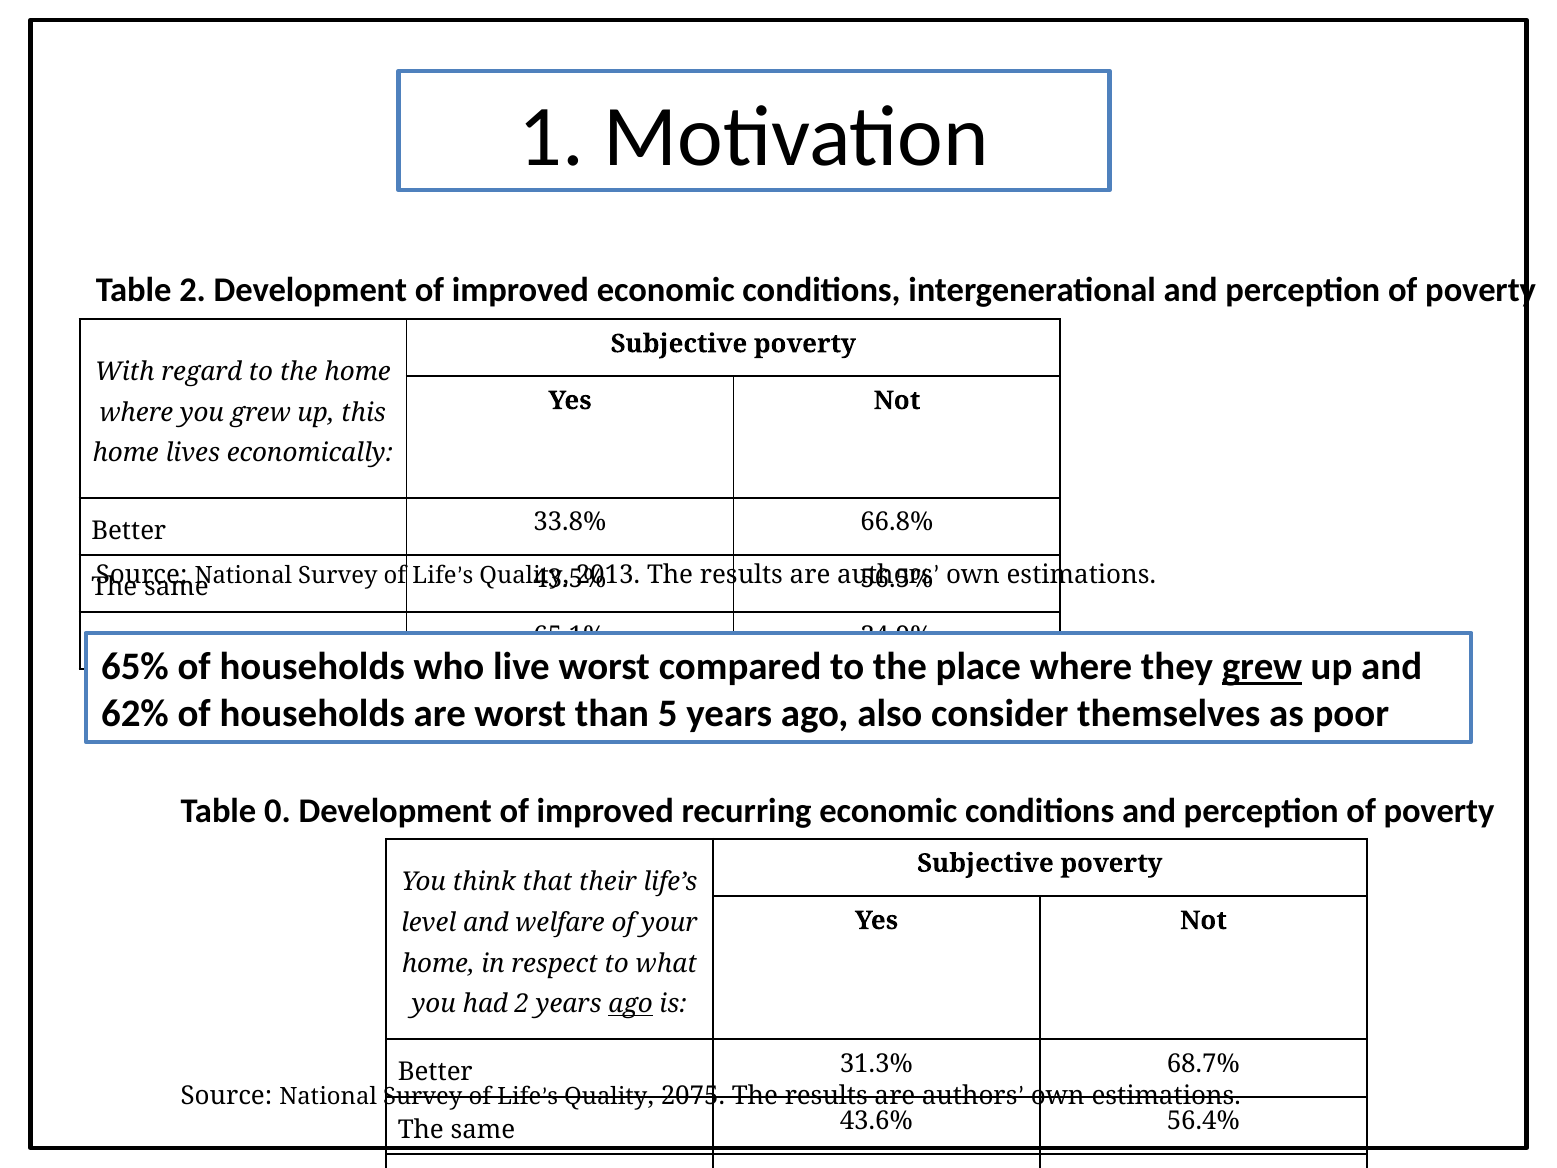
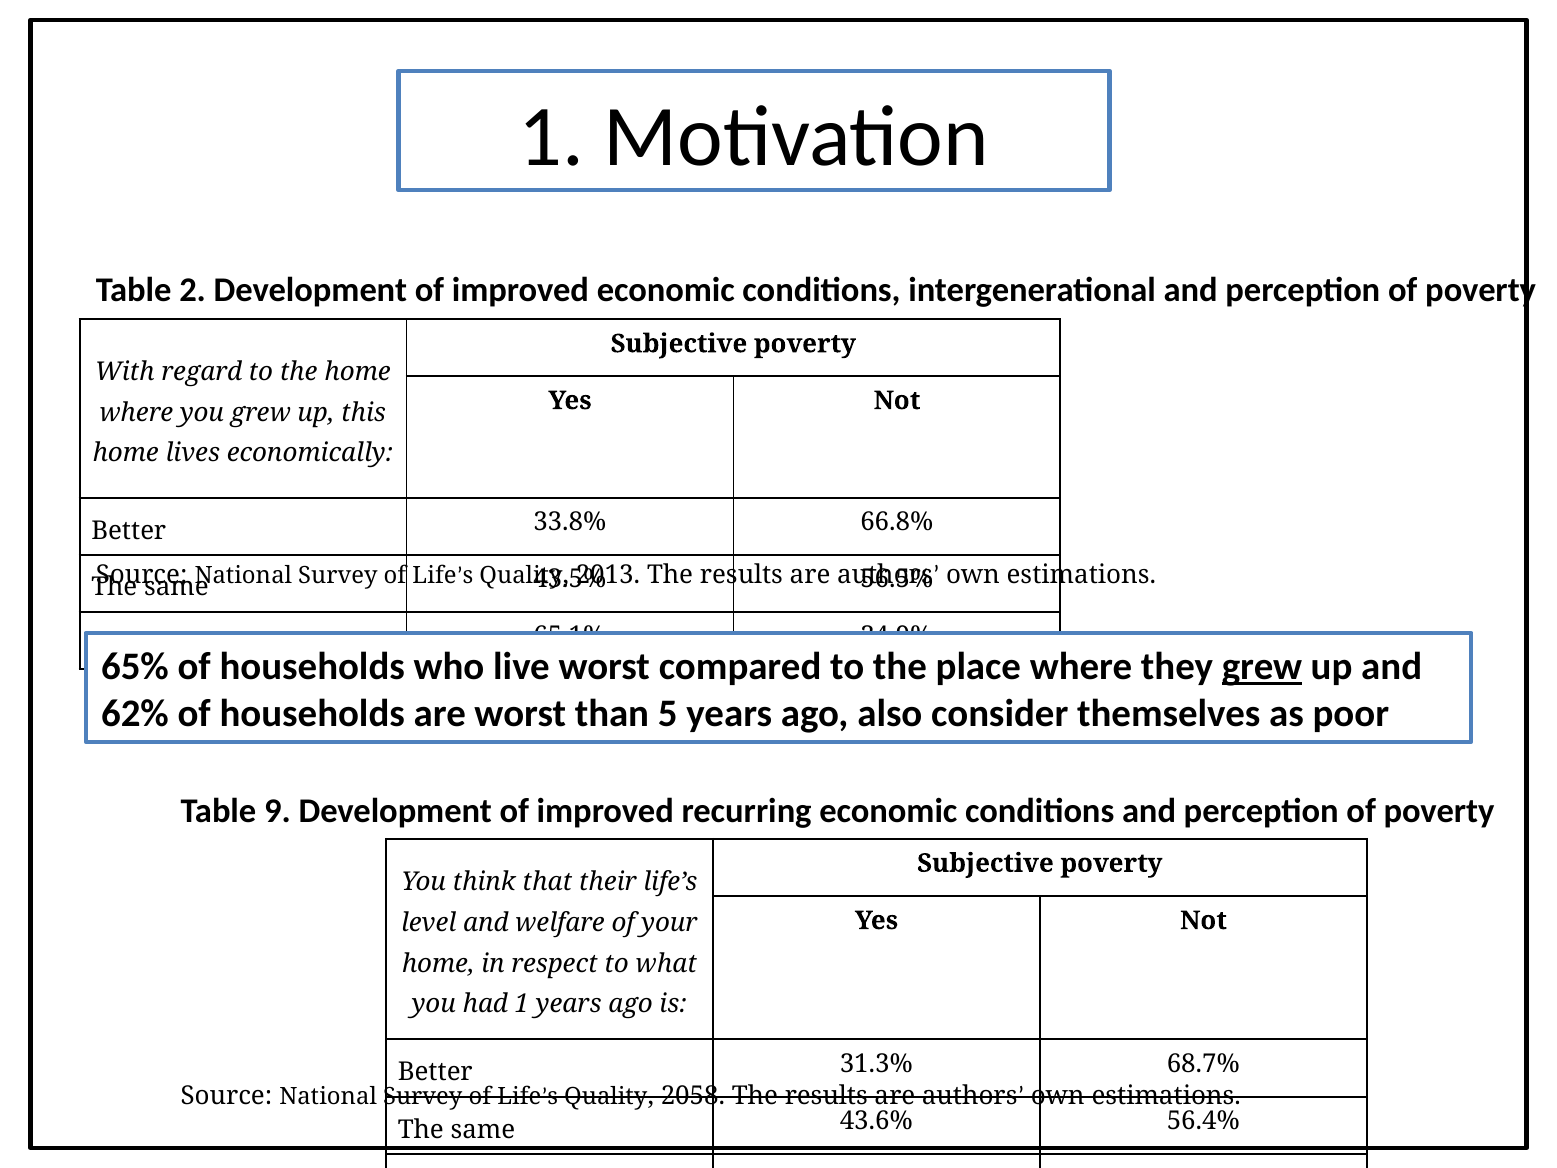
0: 0 -> 9
had 2: 2 -> 1
ago at (630, 1004) underline: present -> none
2075: 2075 -> 2058
